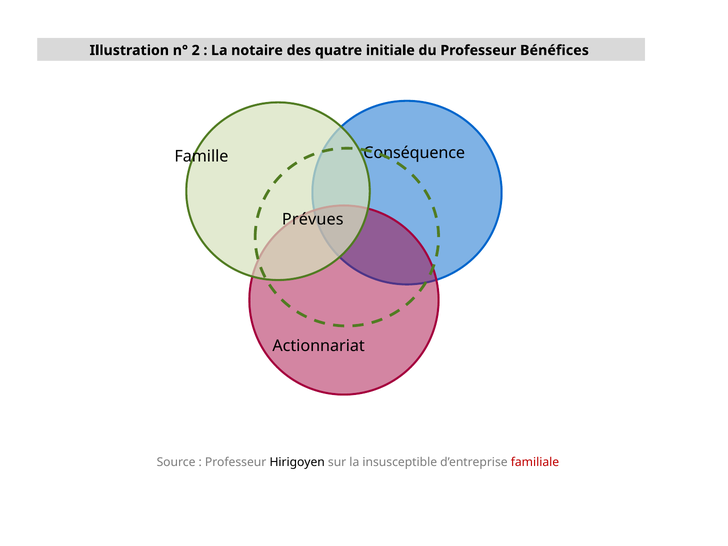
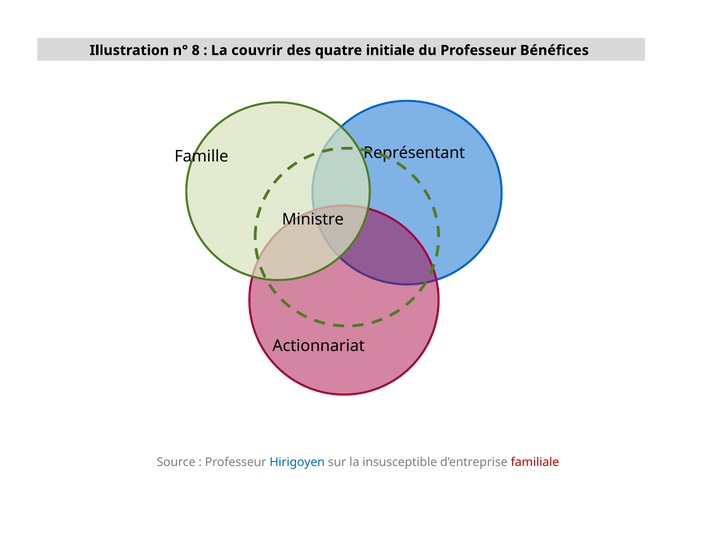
2: 2 -> 8
notaire: notaire -> couvrir
Conséquence: Conséquence -> Représentant
Prévues: Prévues -> Ministre
Hirigoyen colour: black -> blue
